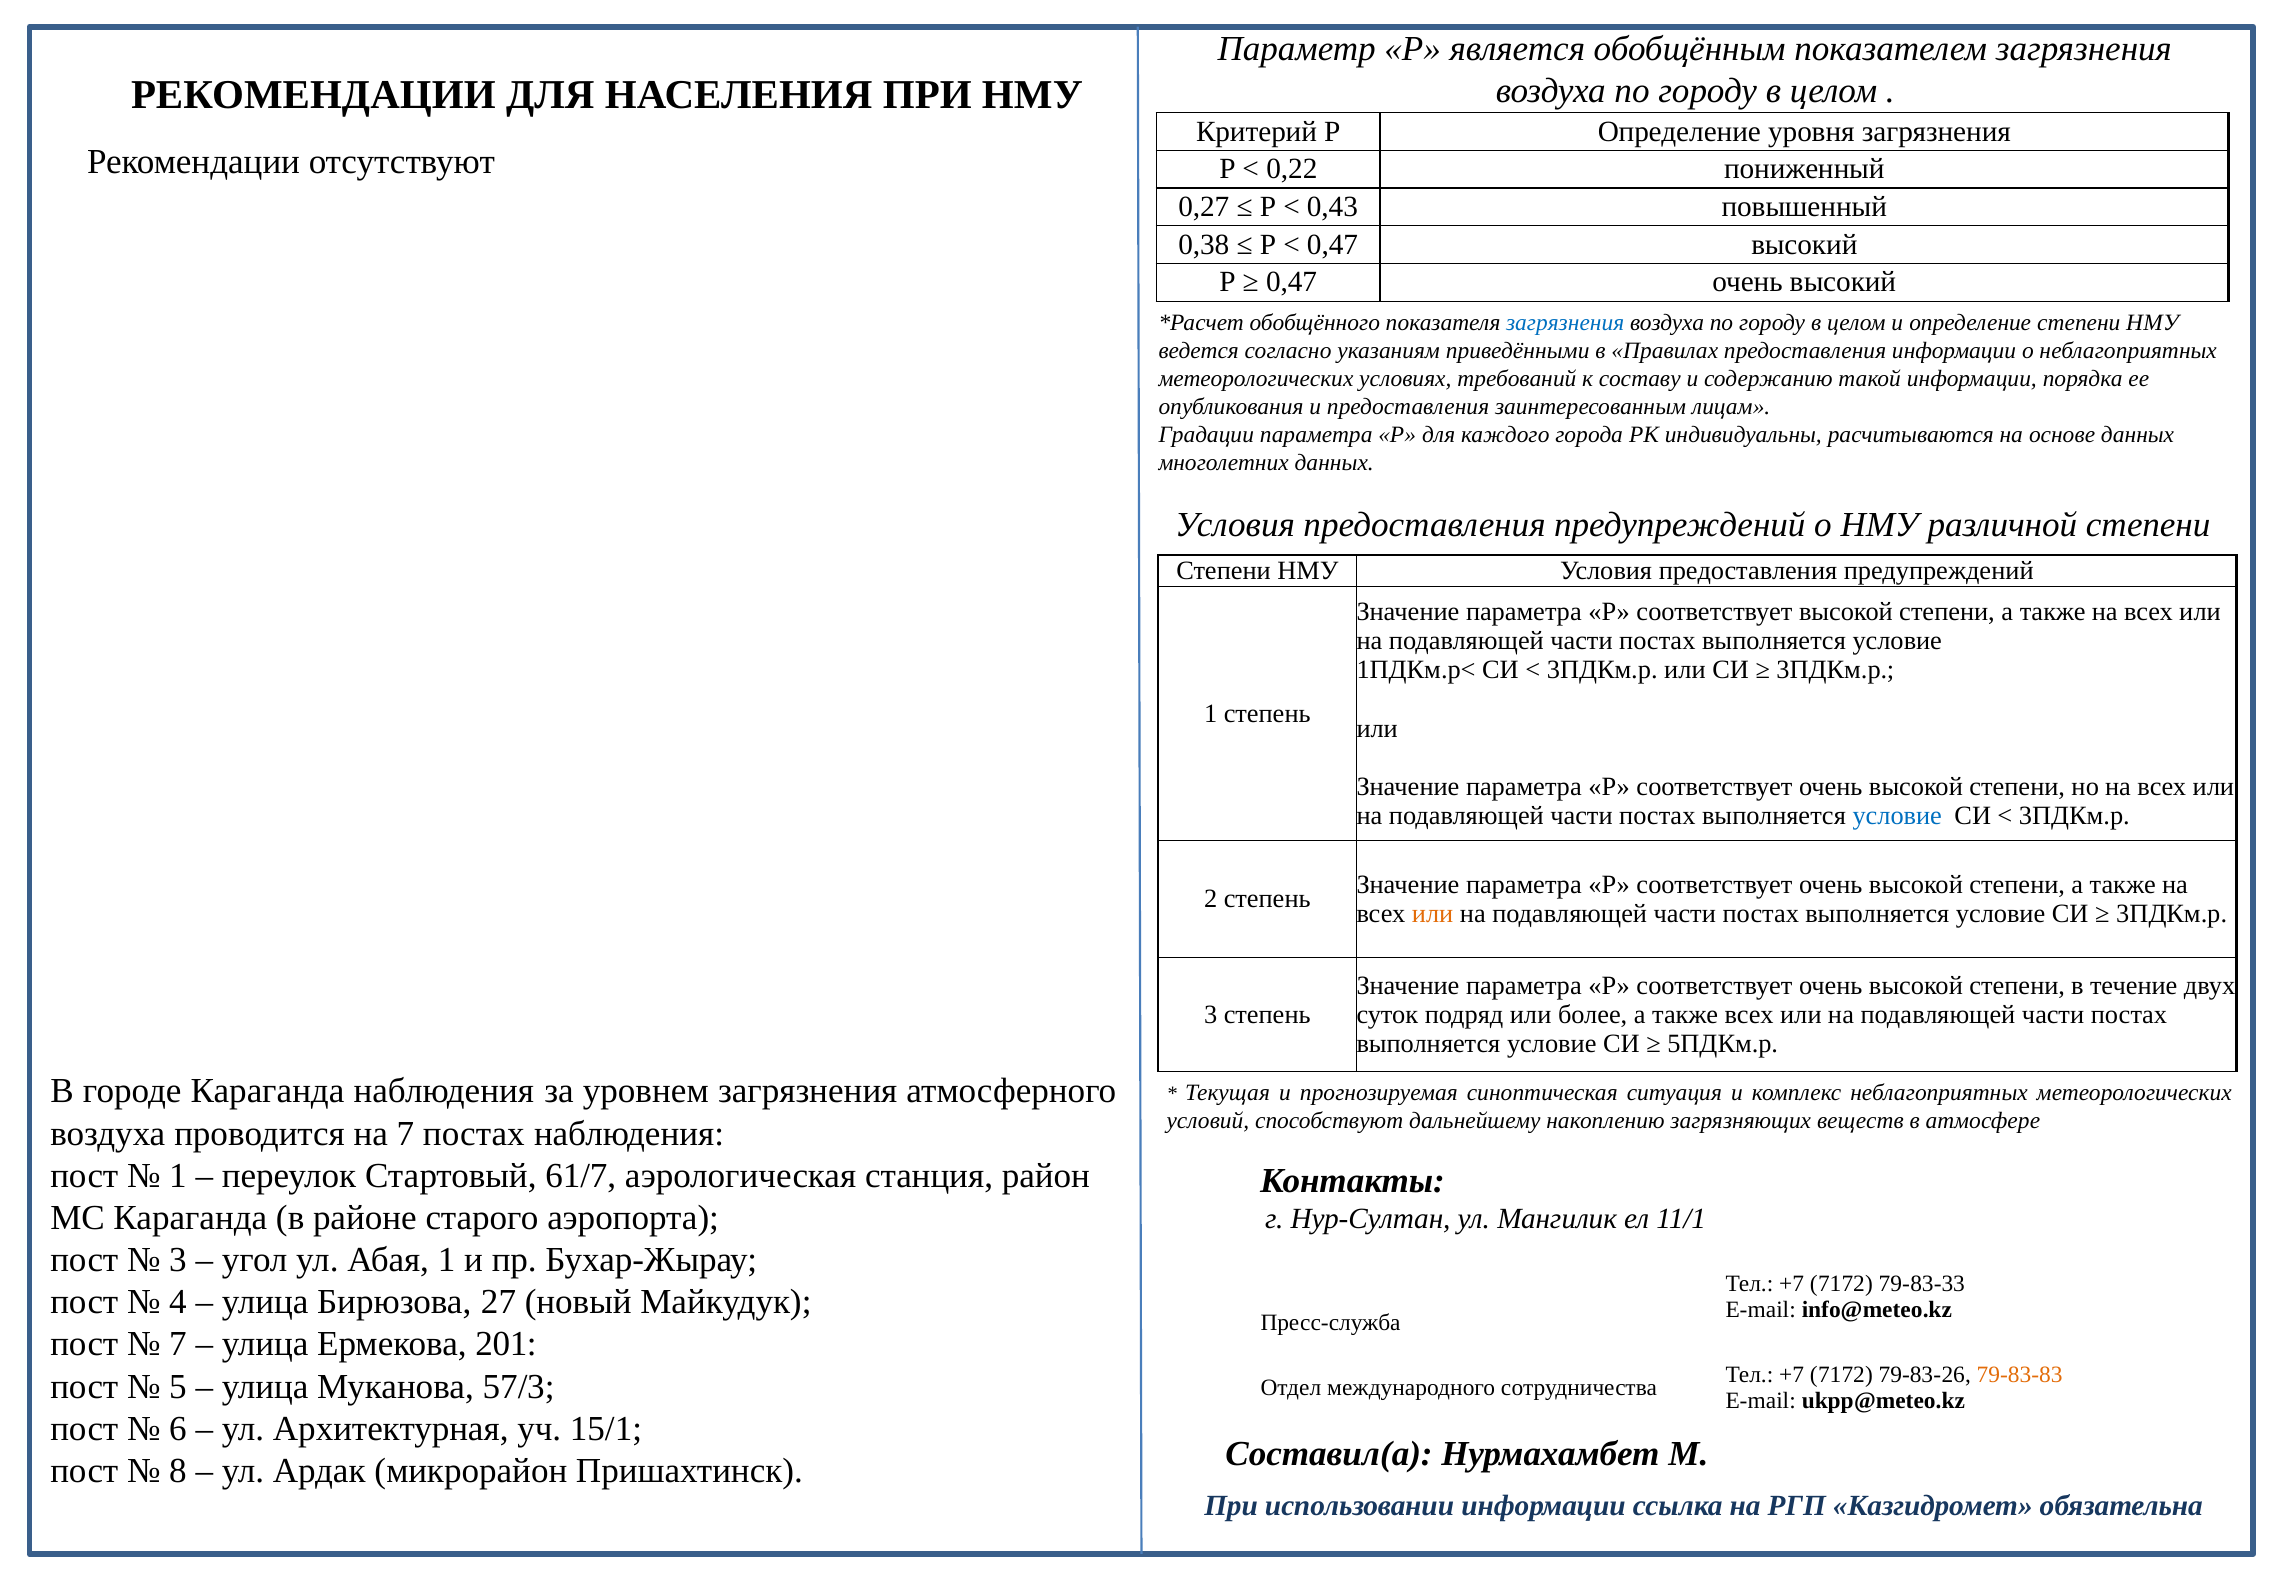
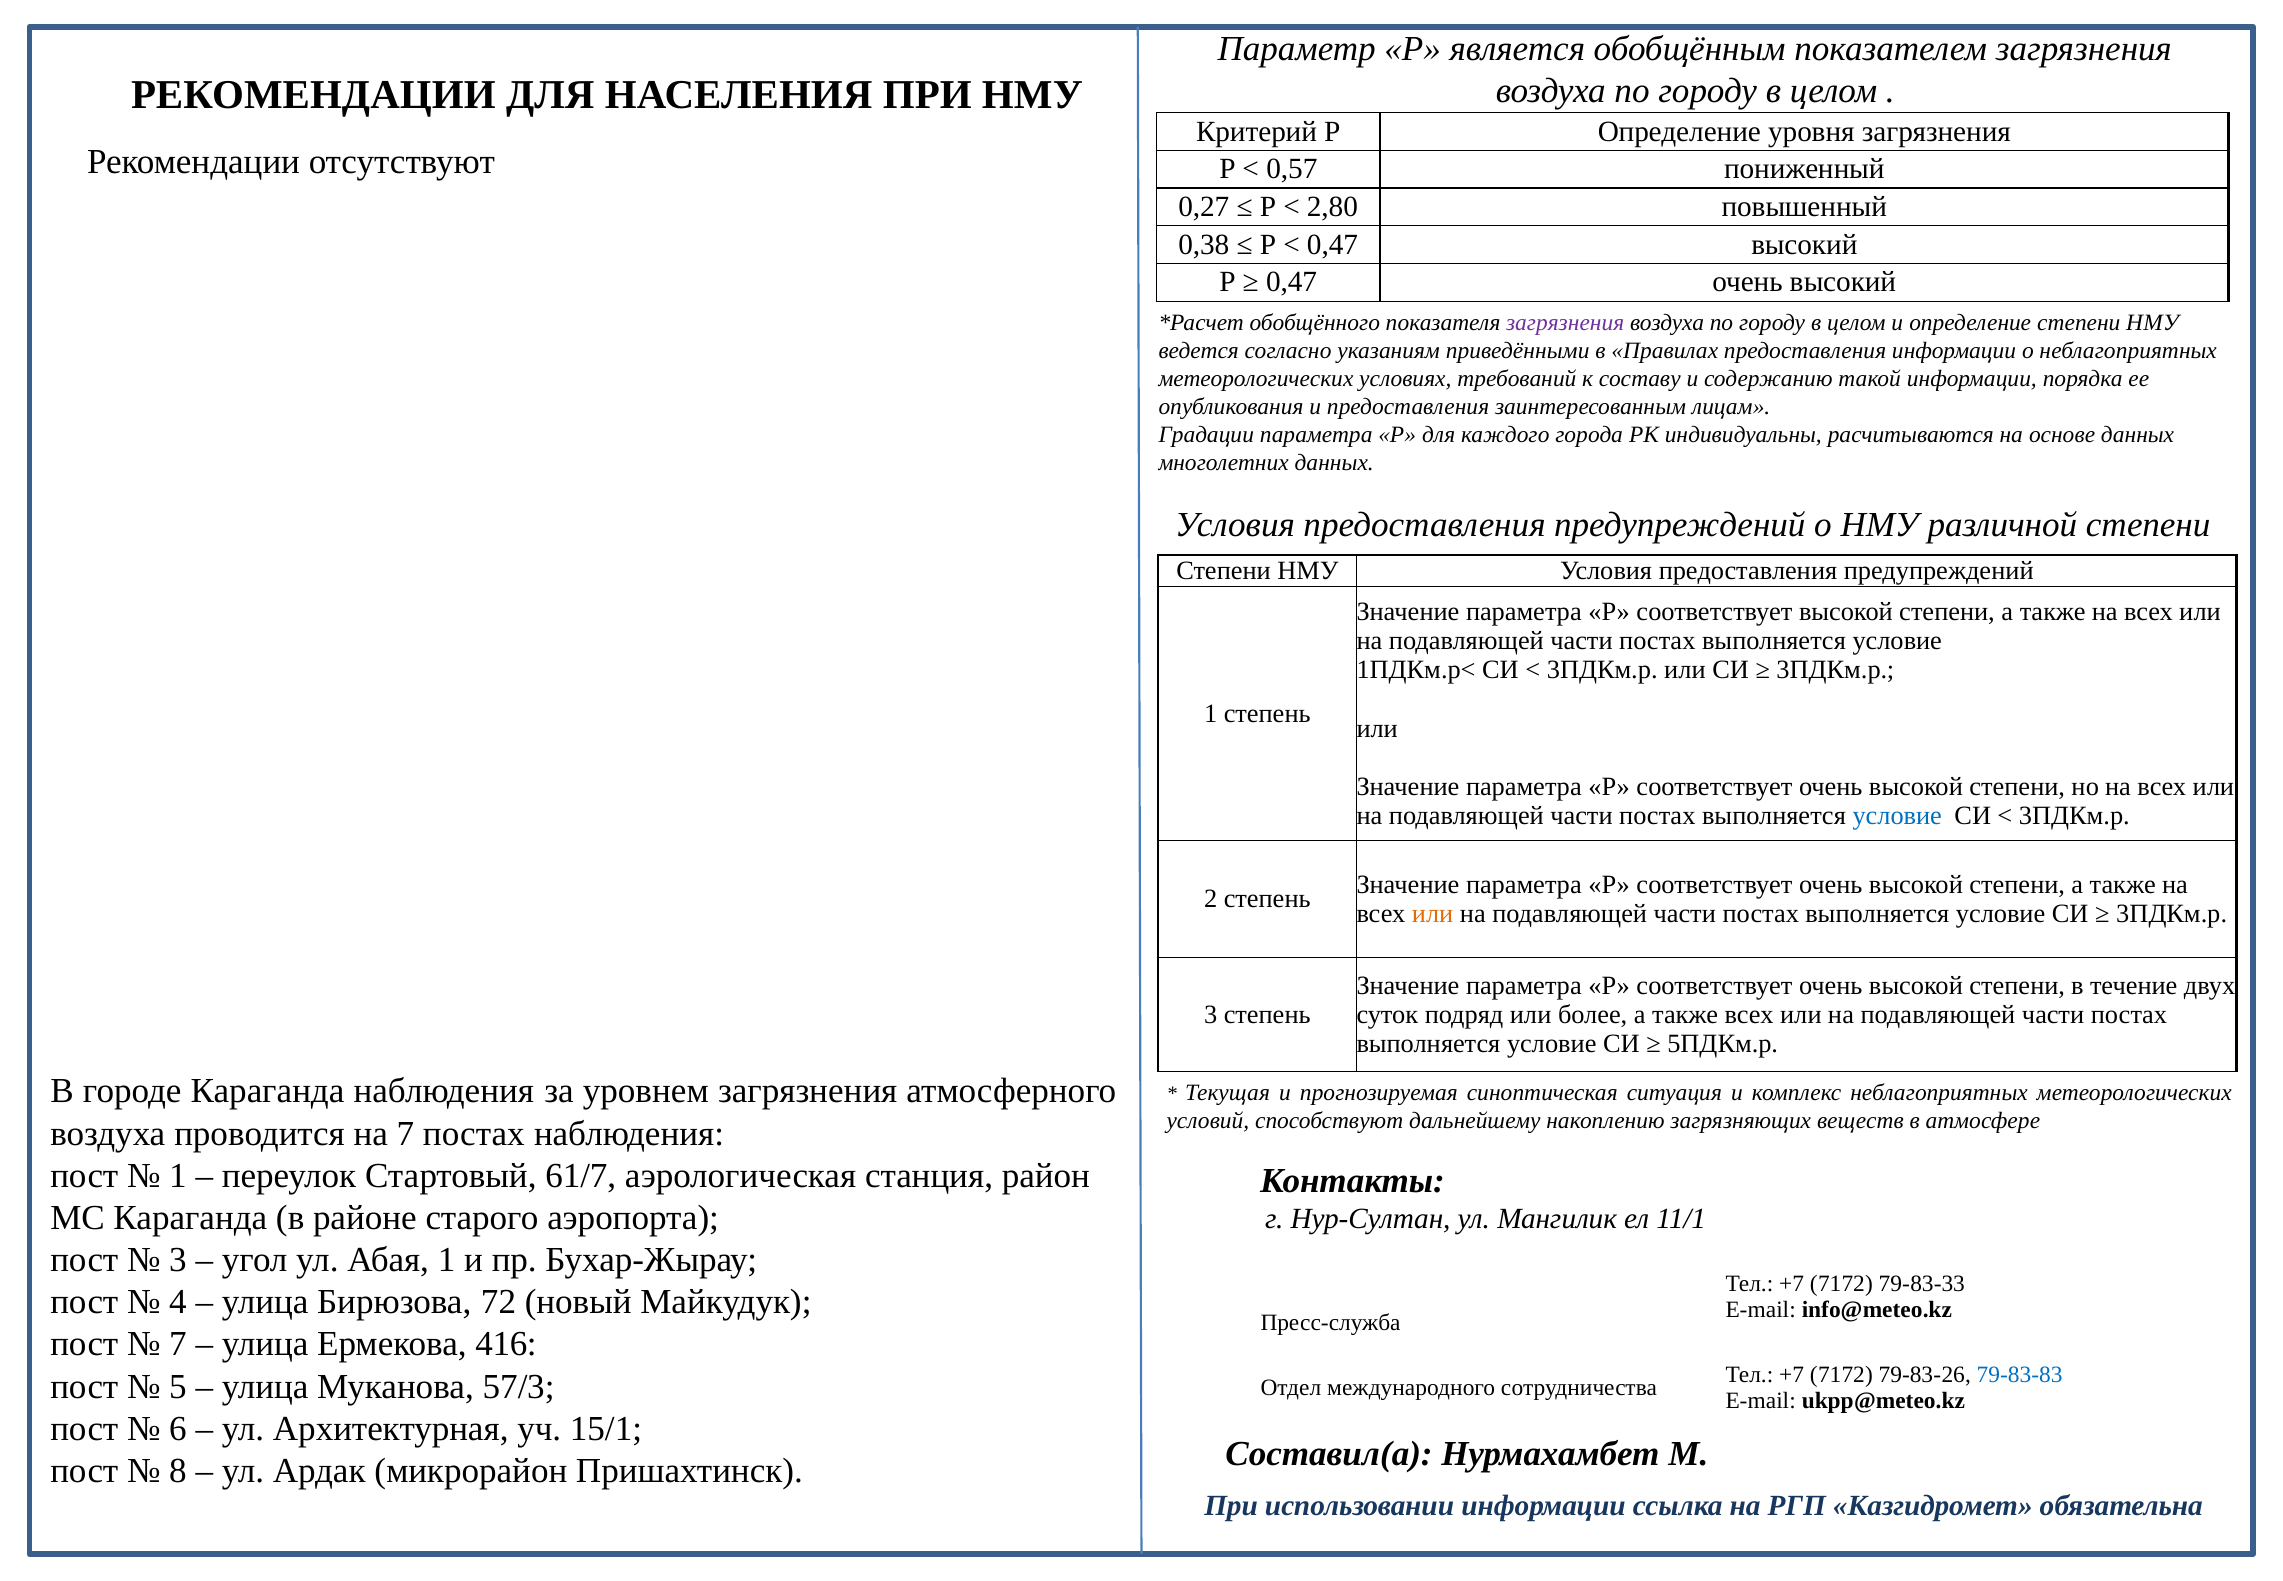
0,22: 0,22 -> 0,57
0,43: 0,43 -> 2,80
загрязнения at (1565, 323) colour: blue -> purple
27: 27 -> 72
201: 201 -> 416
79-83-83 colour: orange -> blue
